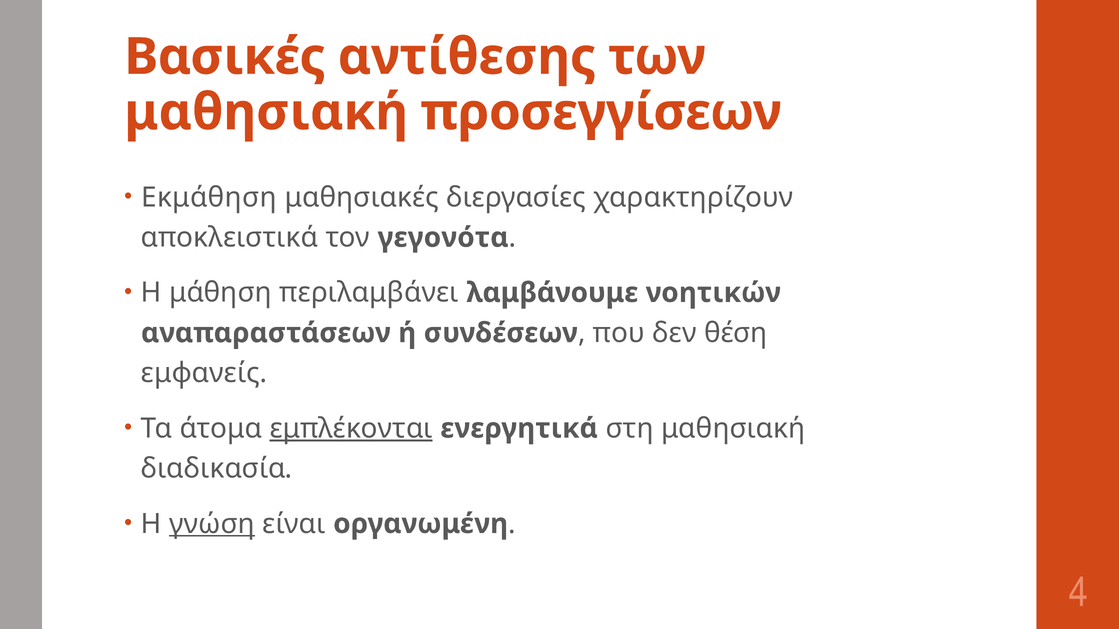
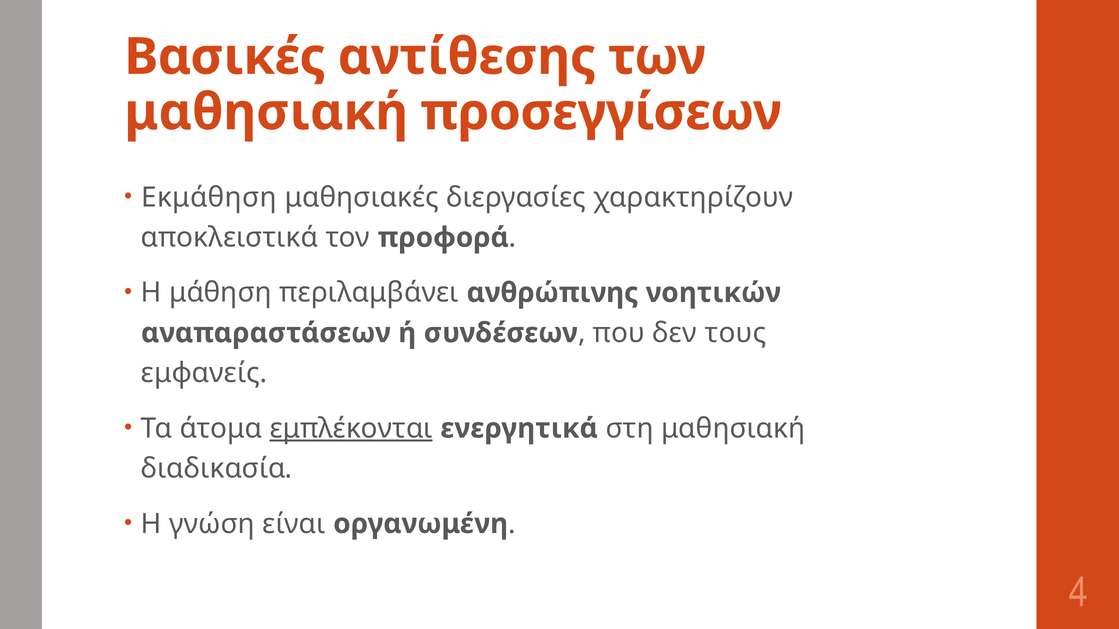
γεγονότα: γεγονότα -> προφορά
λαμβάνουμε: λαμβάνουμε -> ανθρώπινης
θέση: θέση -> τους
γνώση underline: present -> none
